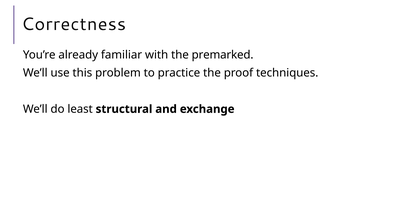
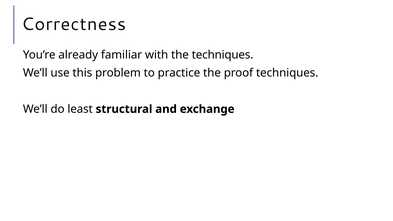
the premarked: premarked -> techniques
